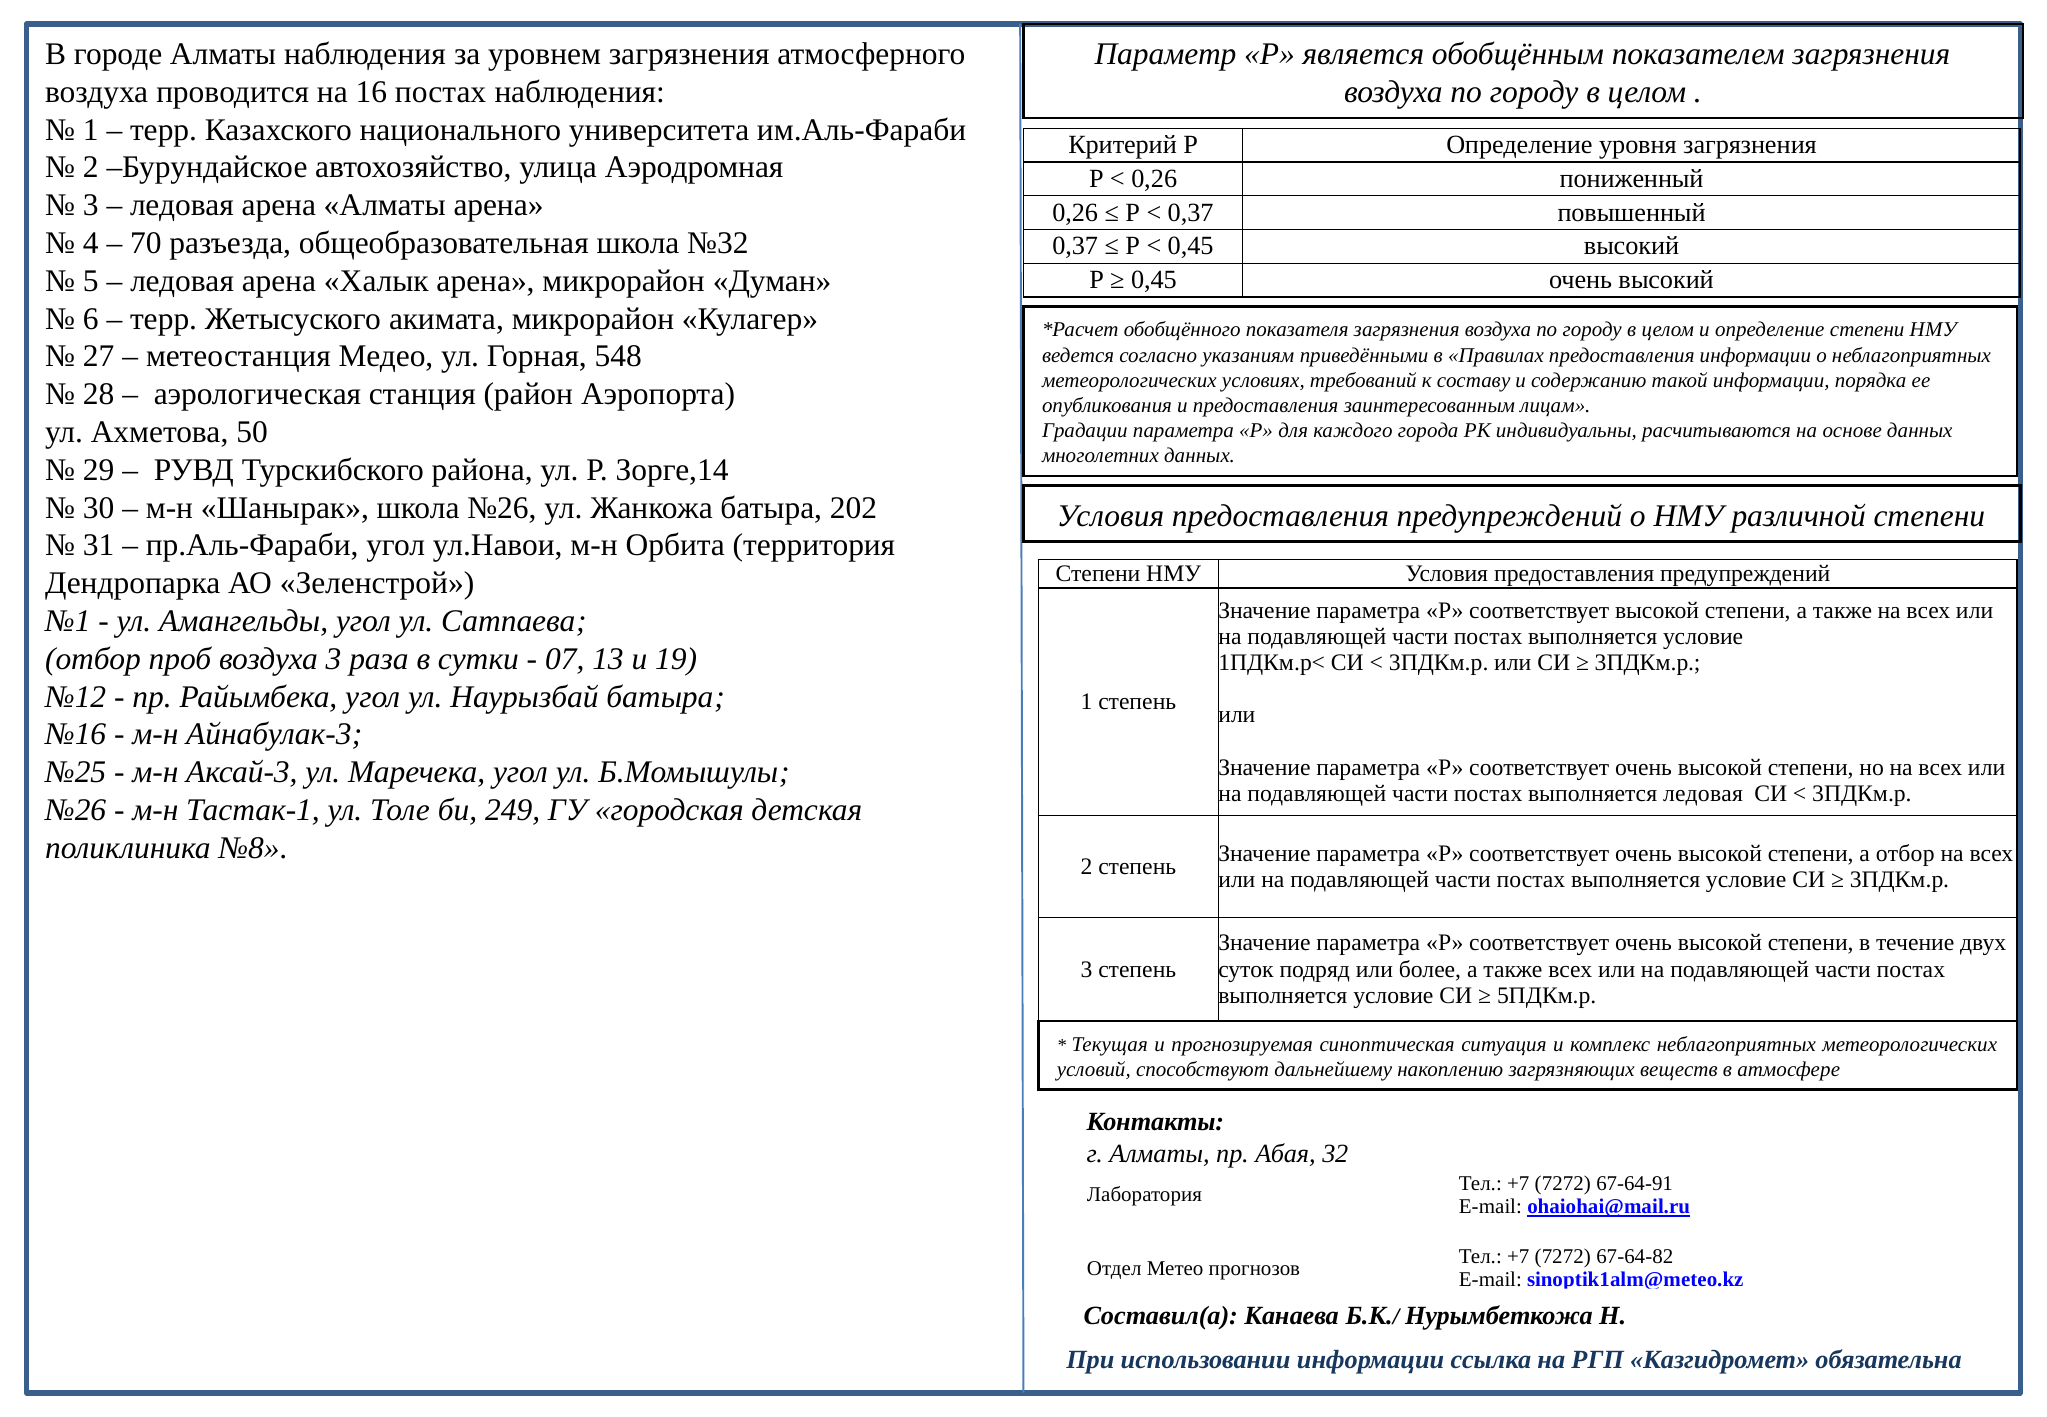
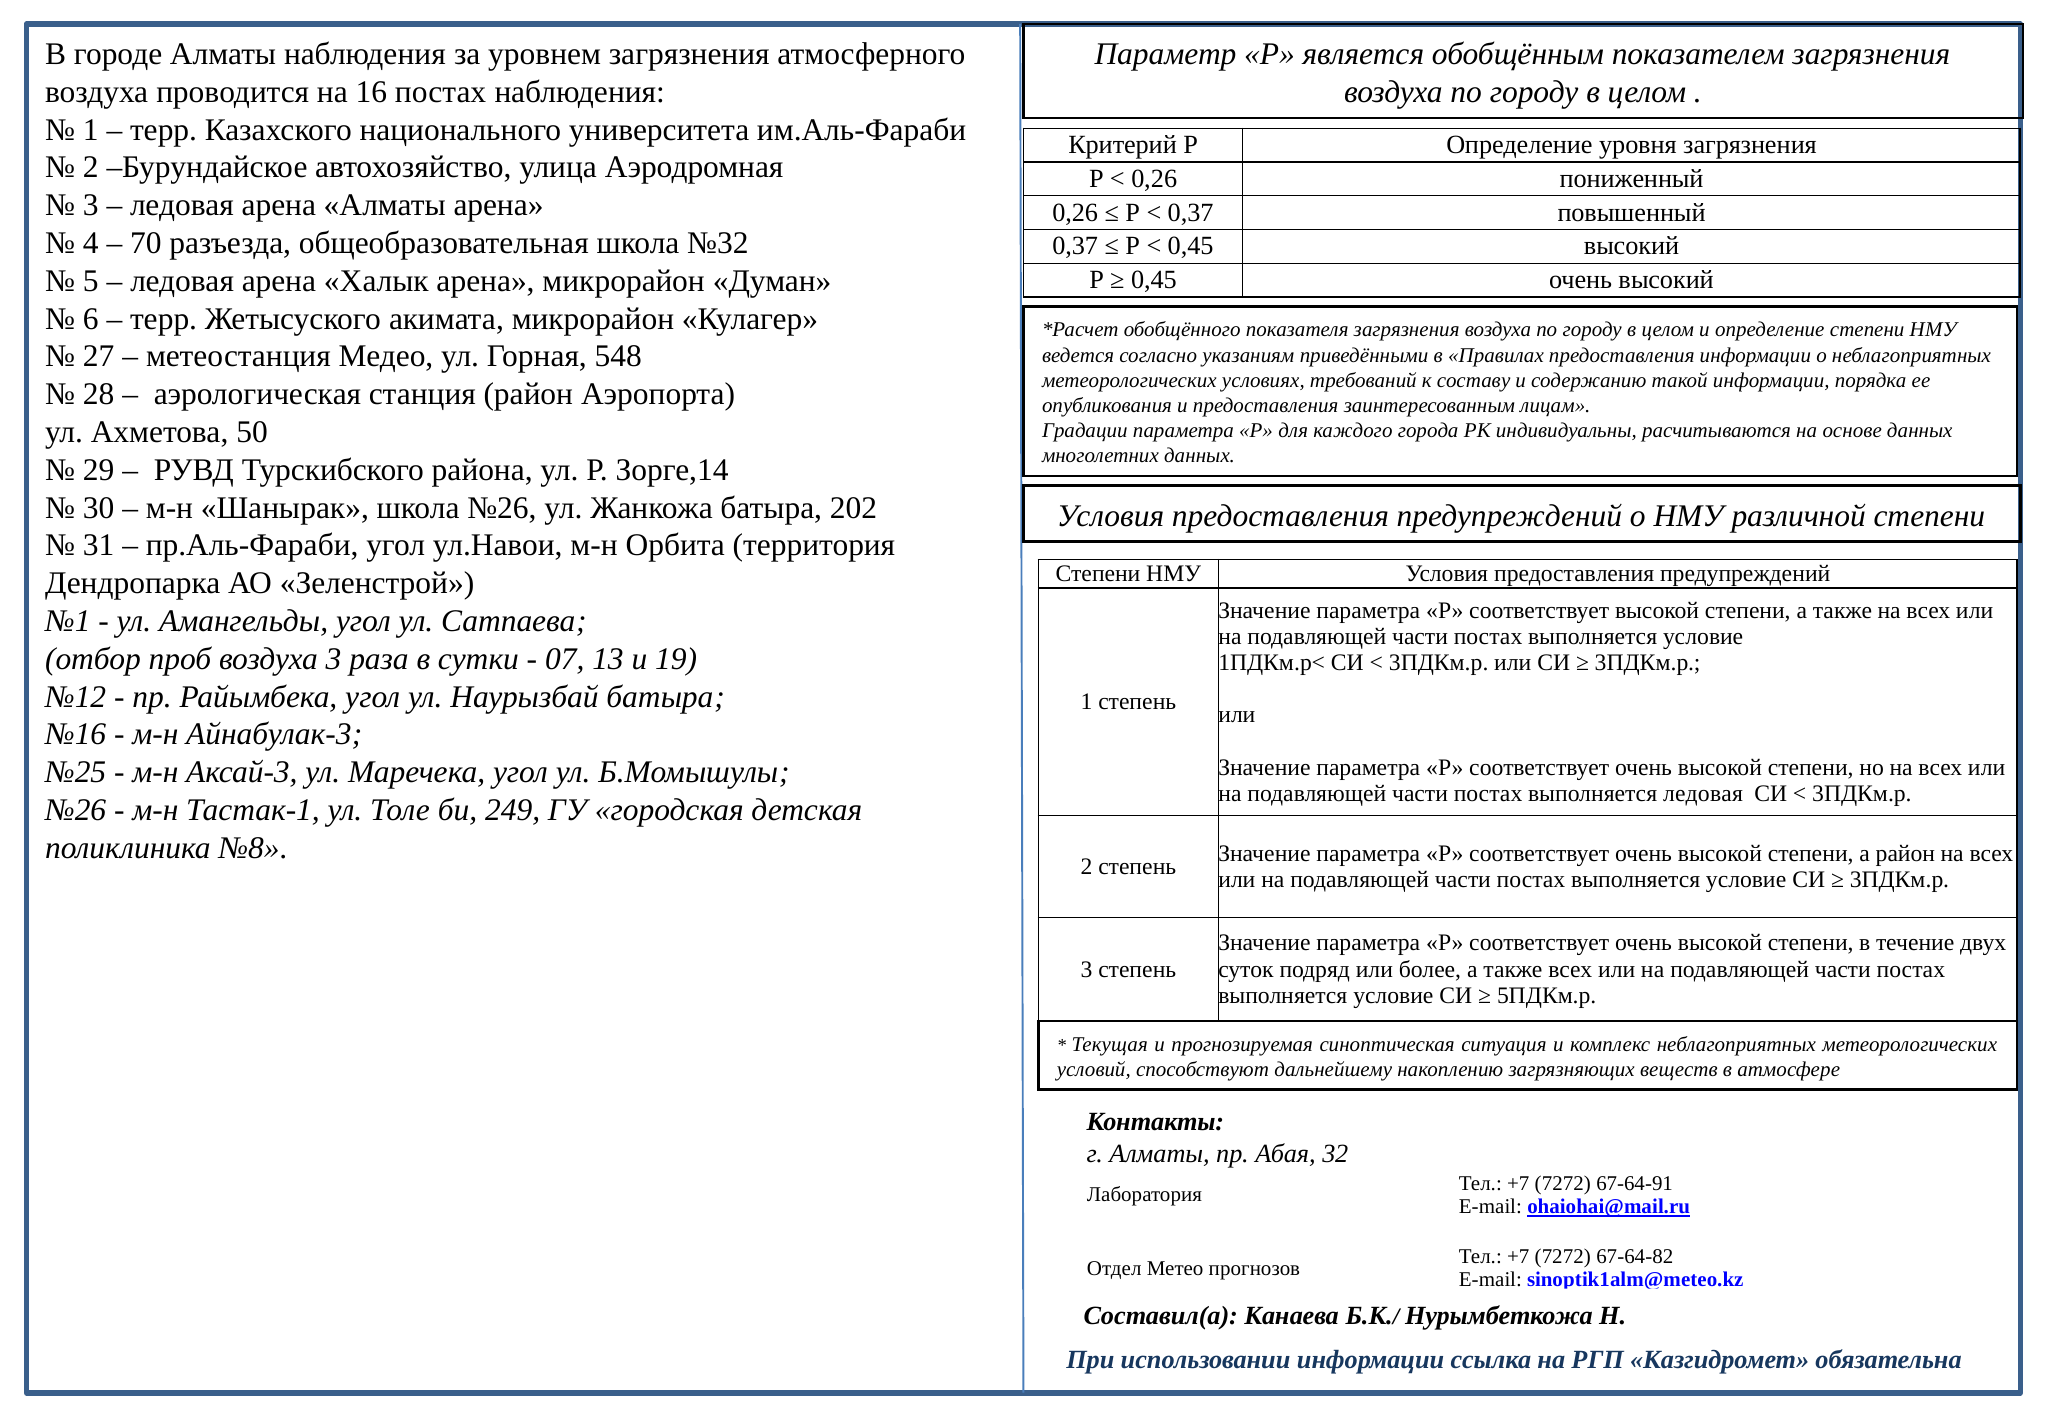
а отбор: отбор -> район
